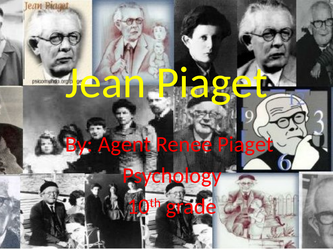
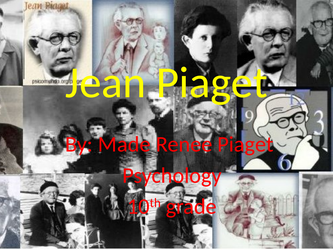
Agent: Agent -> Made
